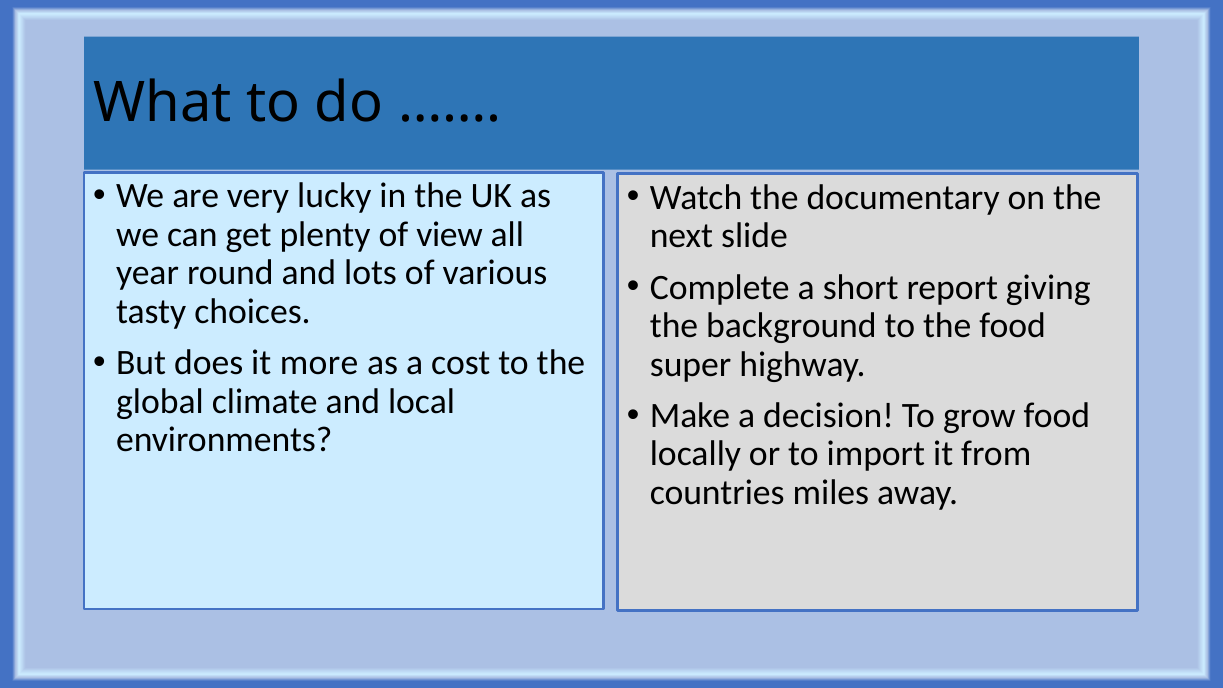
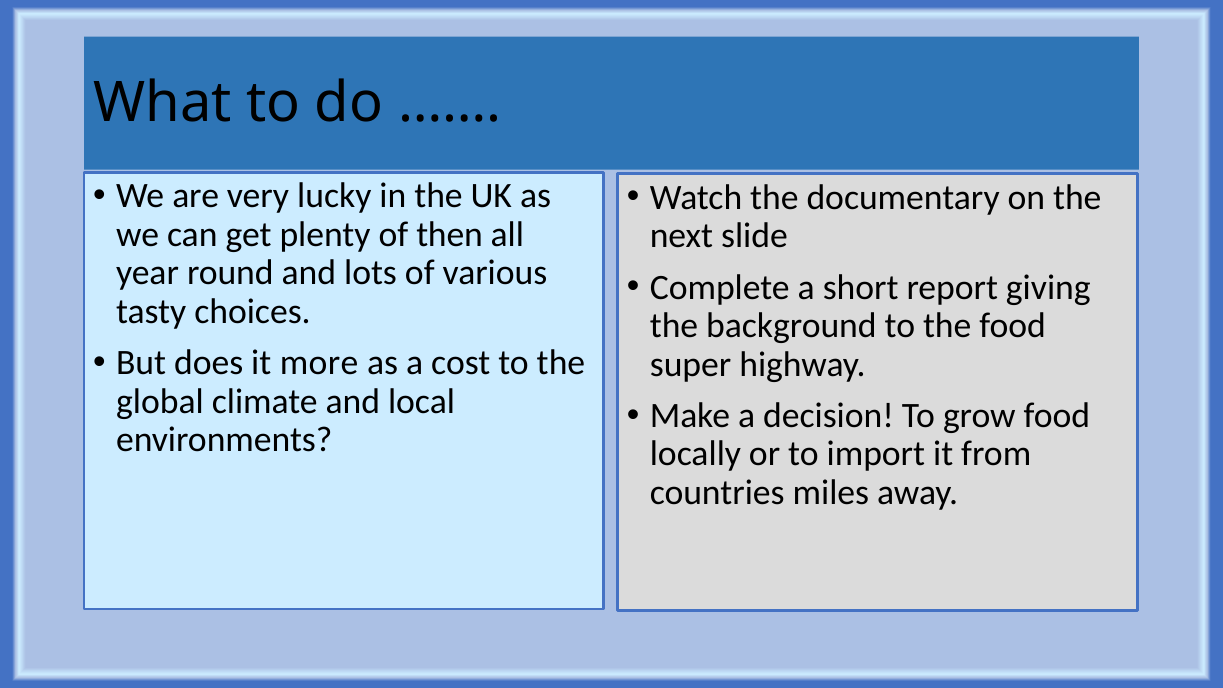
view: view -> then
